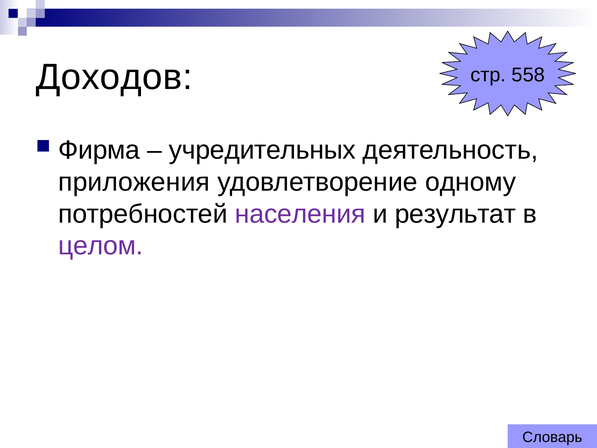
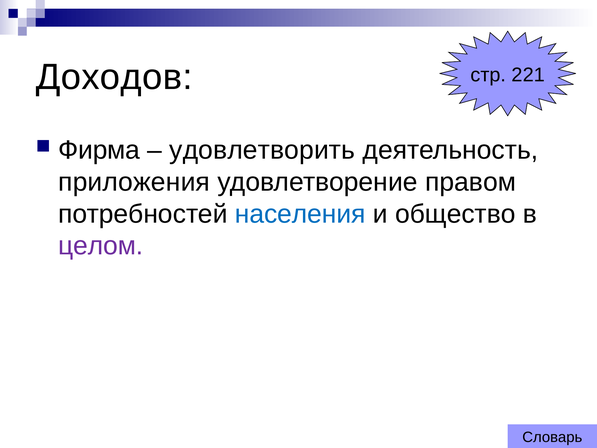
558: 558 -> 221
учредительных: учредительных -> удовлетворить
одному: одному -> правом
населения colour: purple -> blue
результат: результат -> общество
